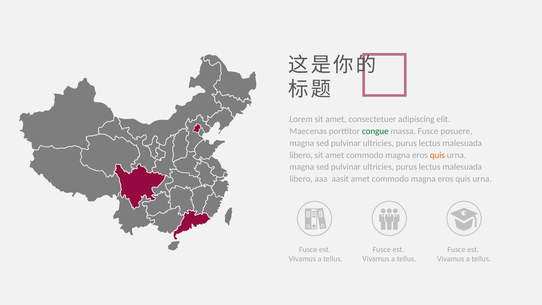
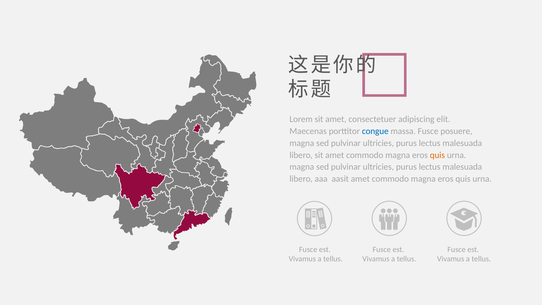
congue colour: green -> blue
